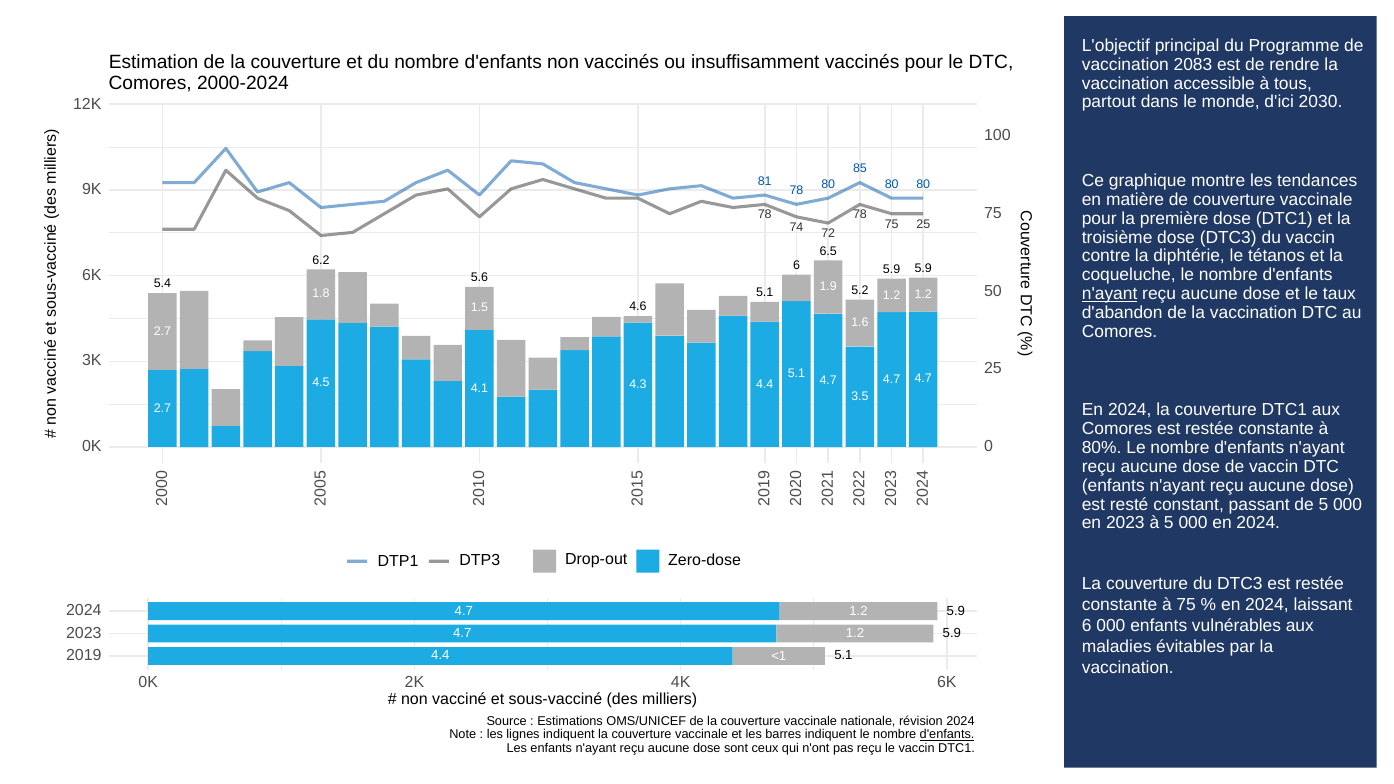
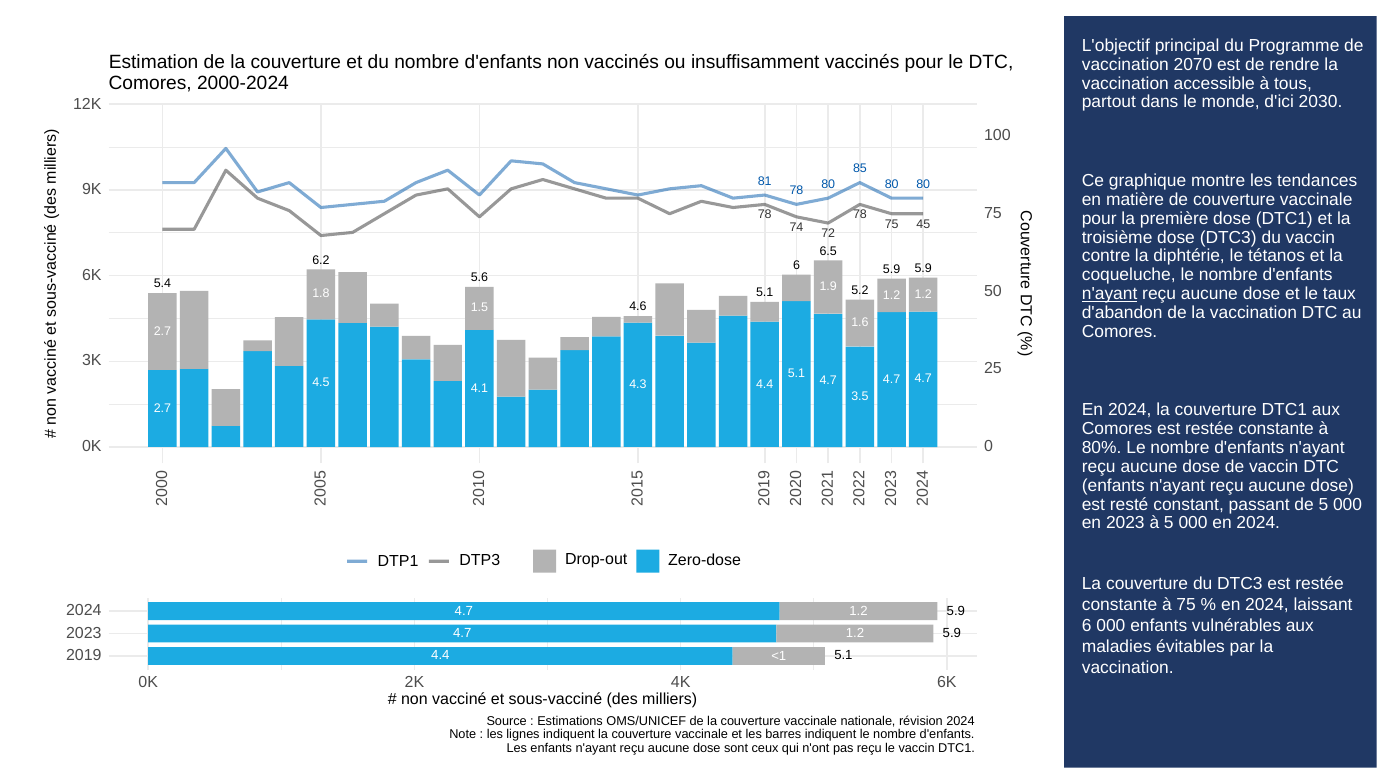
2083: 2083 -> 2070
75 25: 25 -> 45
d'enfants at (947, 735) underline: present -> none
